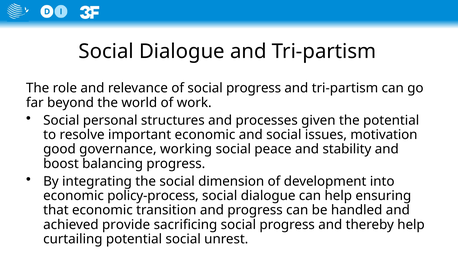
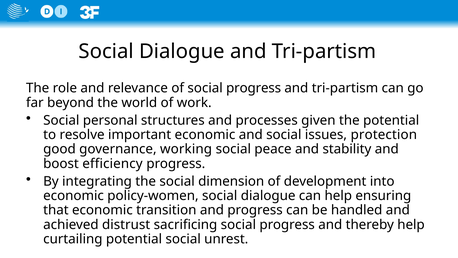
motivation: motivation -> protection
balancing: balancing -> efficiency
policy-process: policy-process -> policy-women
provide: provide -> distrust
